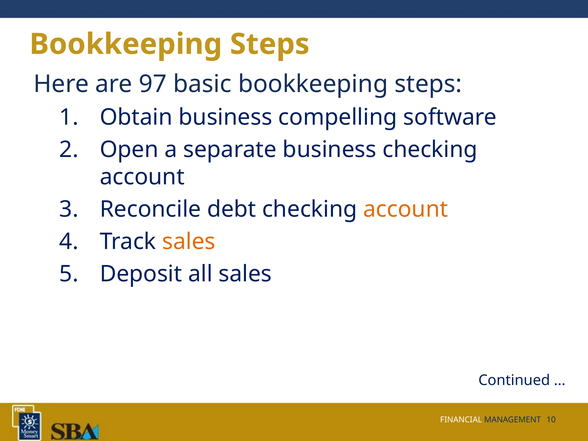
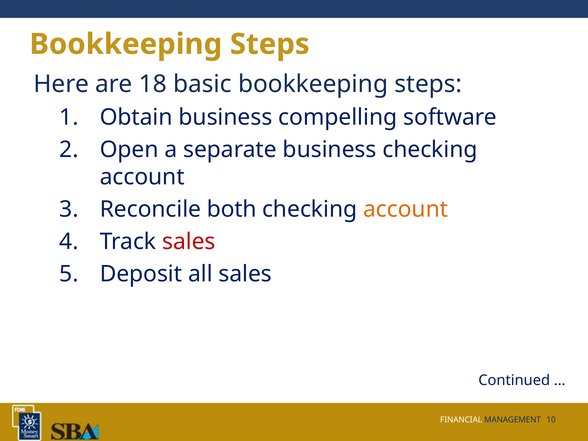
97: 97 -> 18
debt: debt -> both
sales at (189, 242) colour: orange -> red
